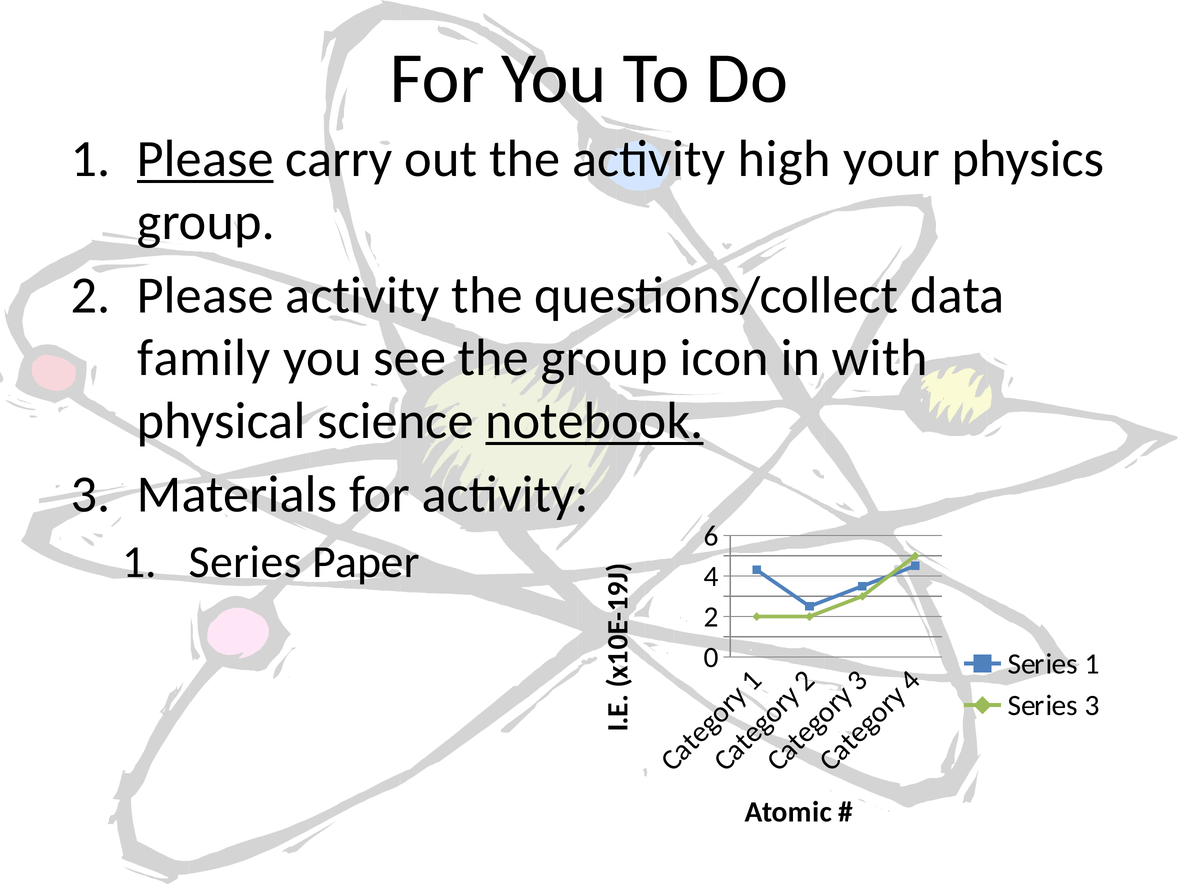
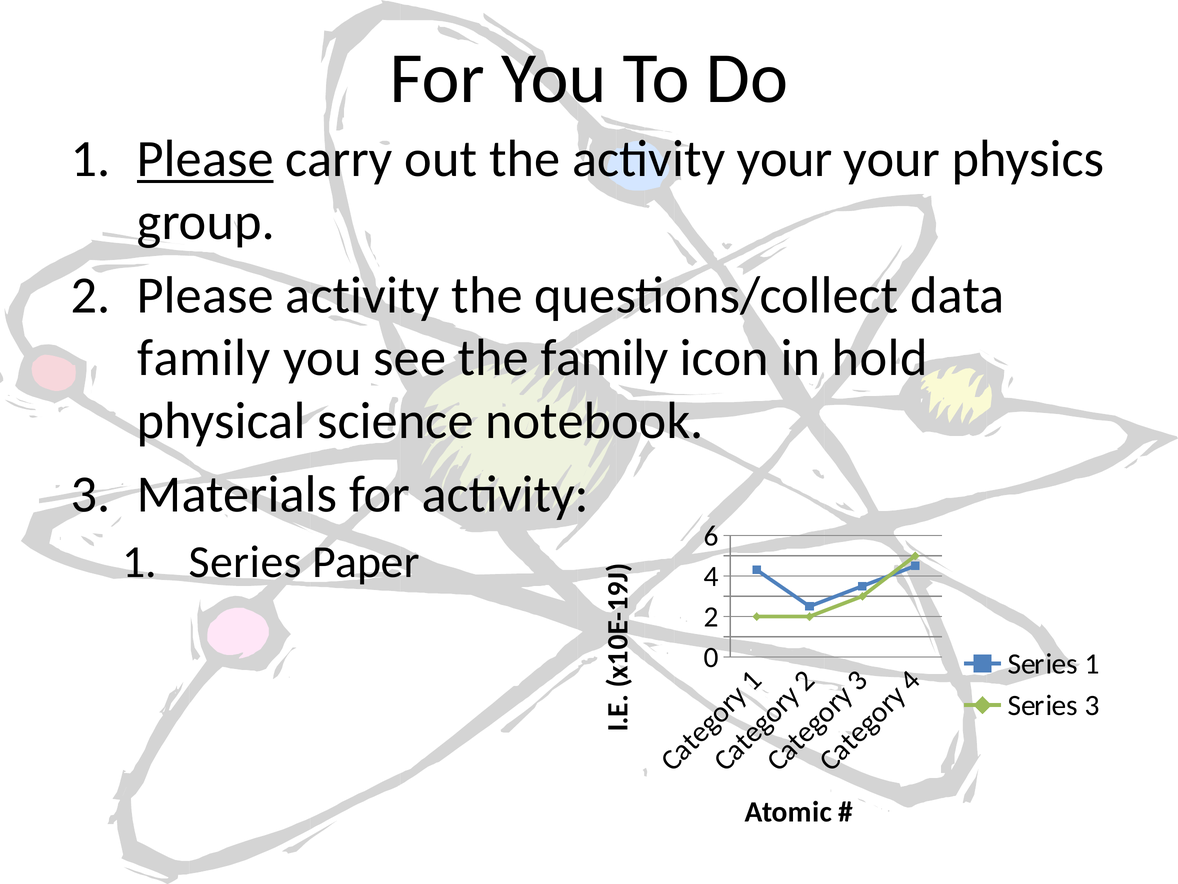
activity high: high -> your
the group: group -> family
with: with -> hold
notebook underline: present -> none
